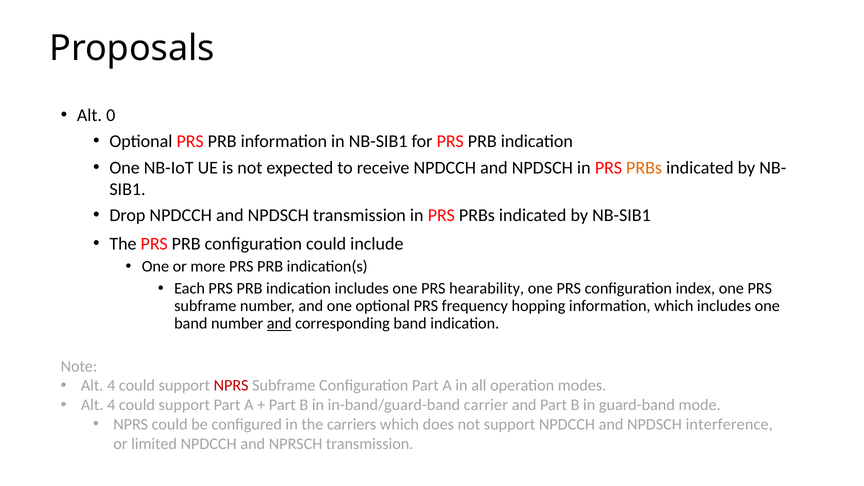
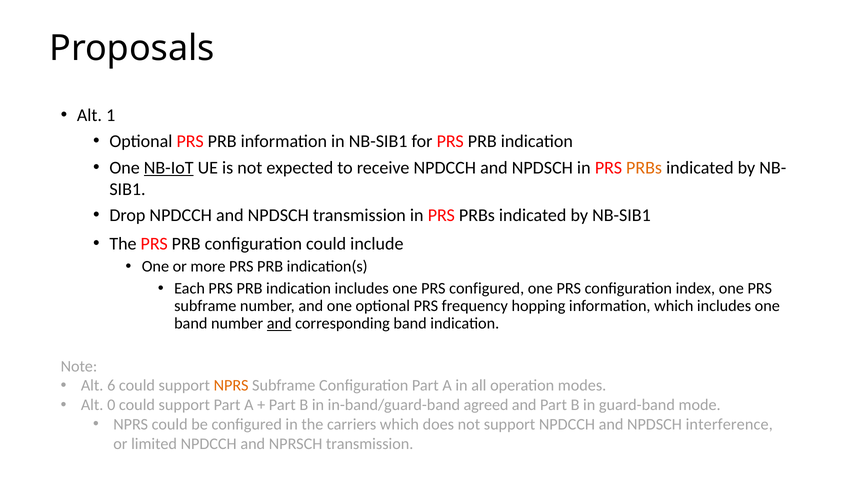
0: 0 -> 1
NB-IoT underline: none -> present
PRS hearability: hearability -> configured
4 at (111, 386): 4 -> 6
NPRS at (231, 386) colour: red -> orange
4 at (111, 405): 4 -> 0
carrier: carrier -> agreed
